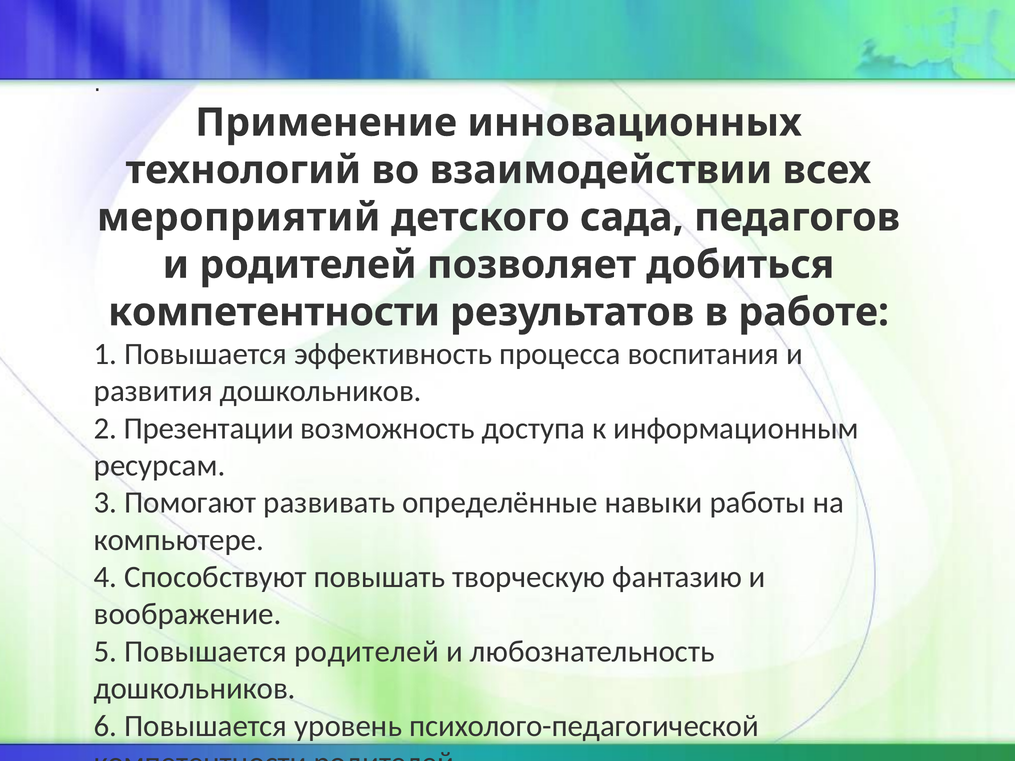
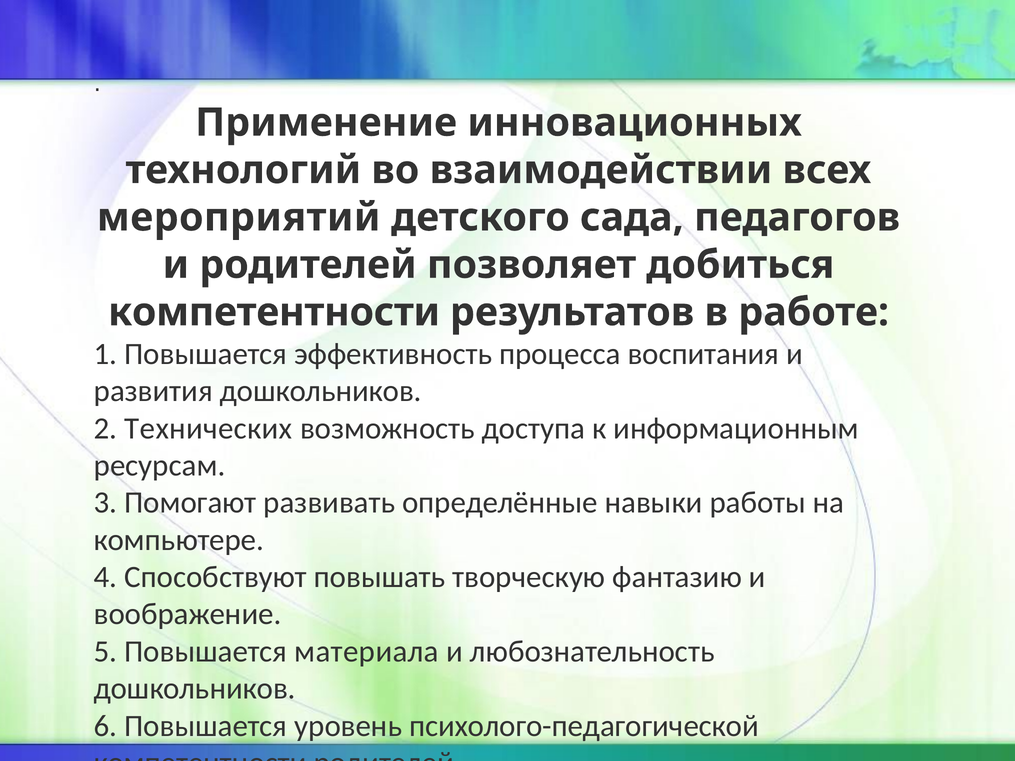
Презентации: Презентации -> Технических
Повышается родителей: родителей -> материала
